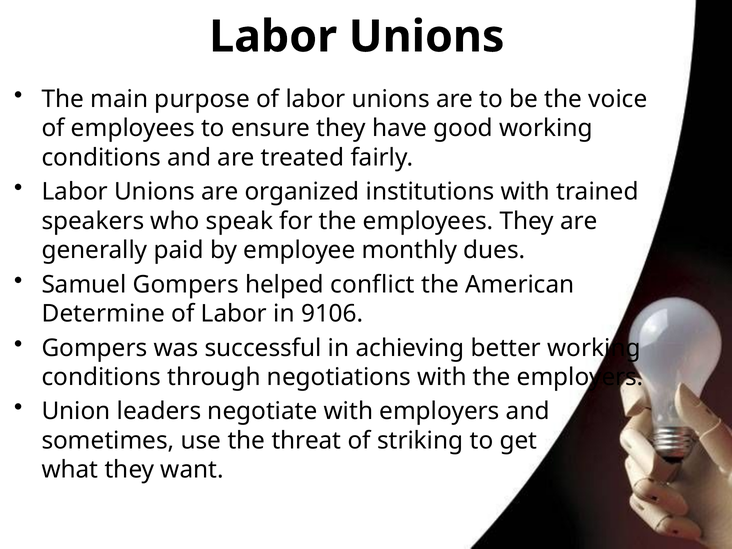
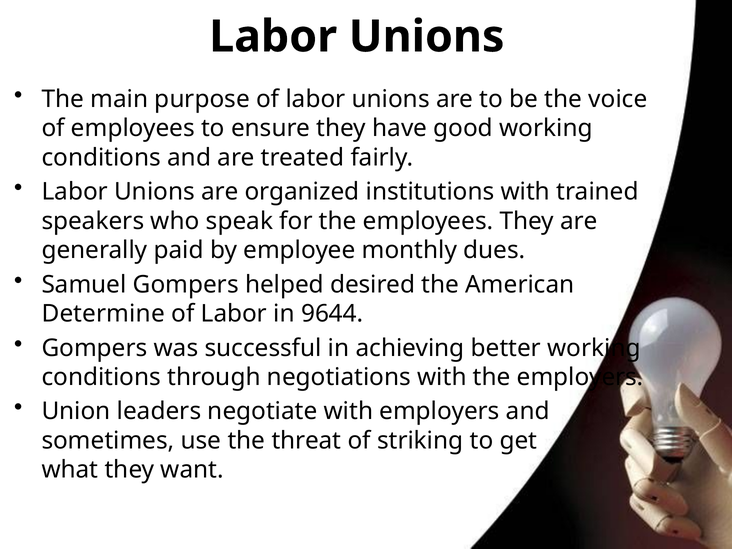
conflict: conflict -> desired
9106: 9106 -> 9644
